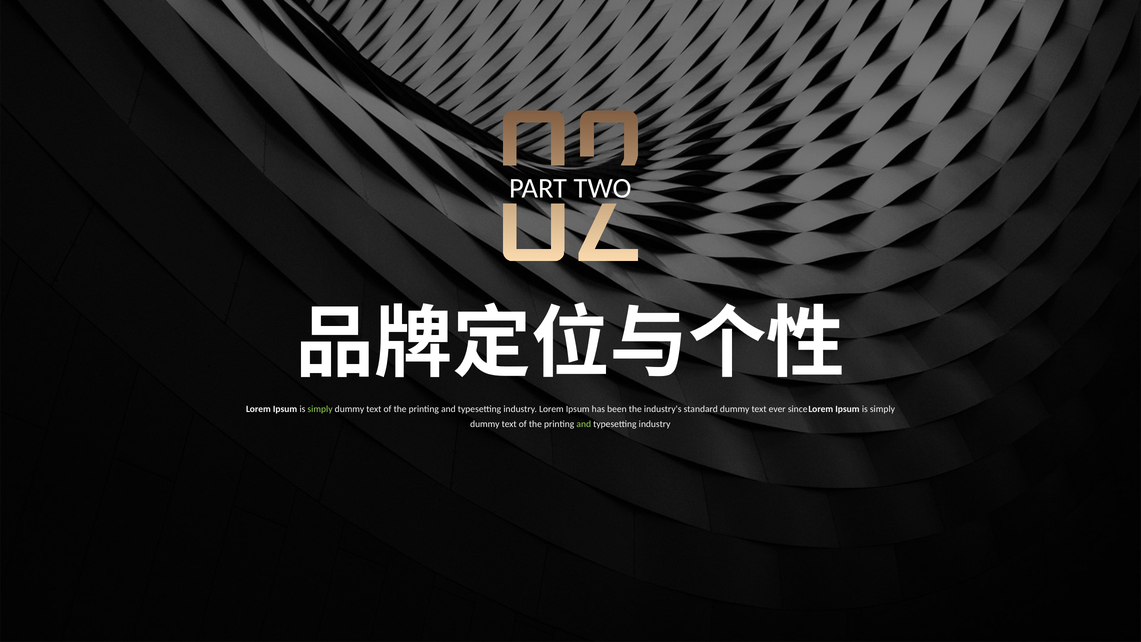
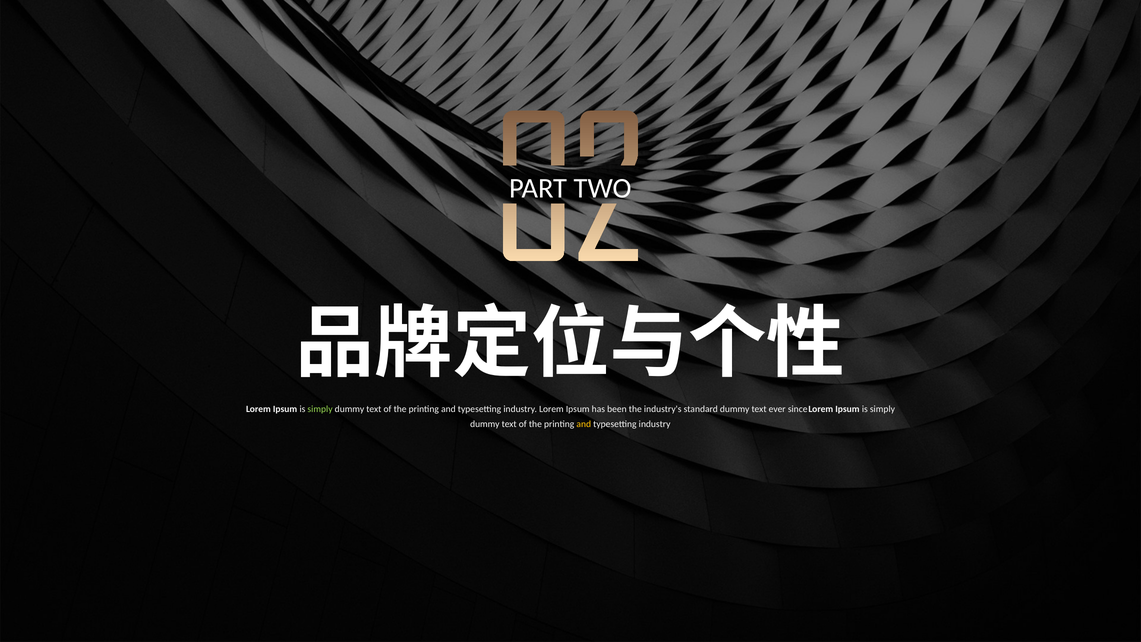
and at (584, 424) colour: light green -> yellow
